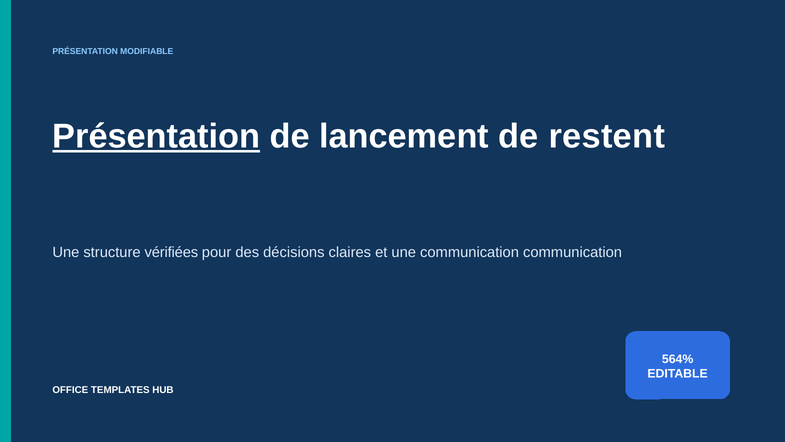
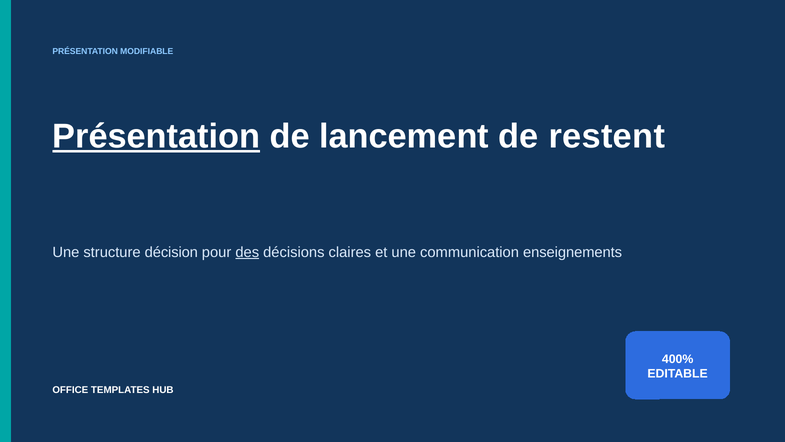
vérifiées: vérifiées -> décision
des underline: none -> present
communication communication: communication -> enseignements
564%: 564% -> 400%
